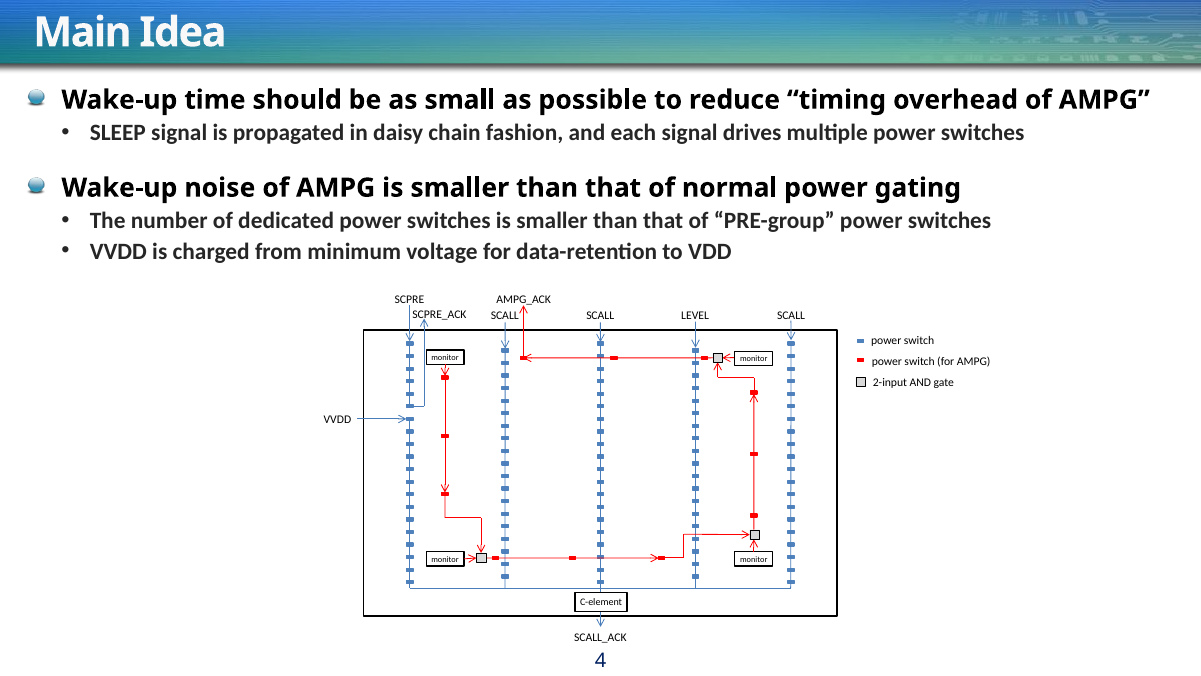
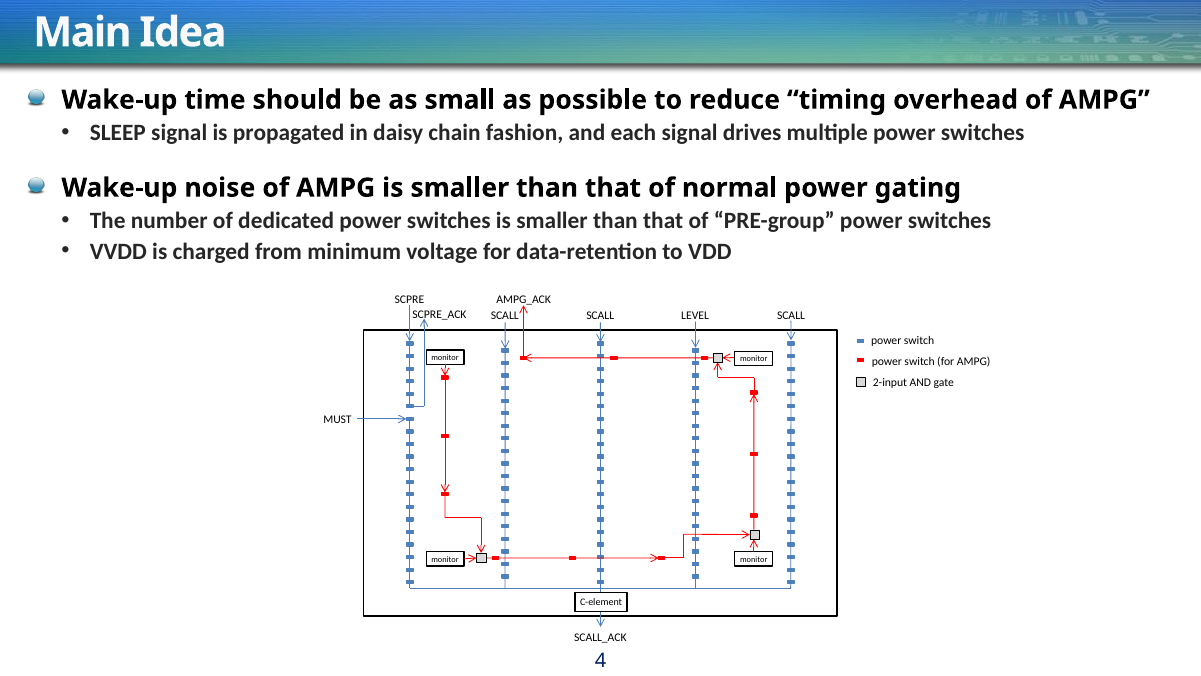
VVDD at (337, 419): VVDD -> MUST
